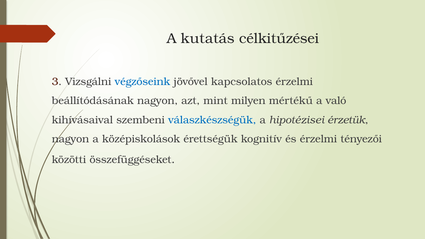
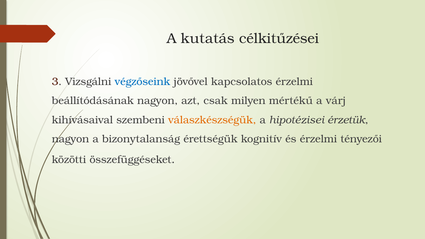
mint: mint -> csak
való: való -> várj
válaszkészségük colour: blue -> orange
középiskolások: középiskolások -> bizonytalanság
